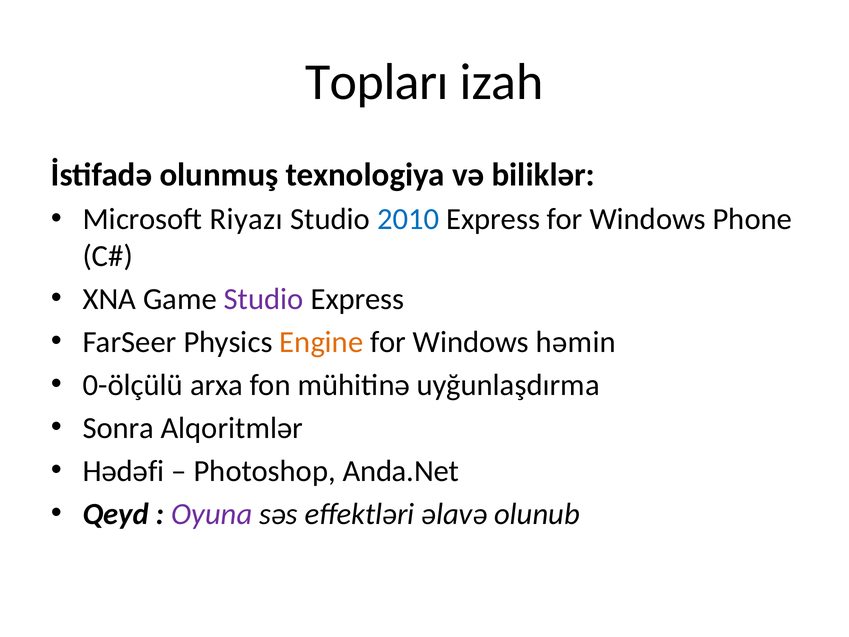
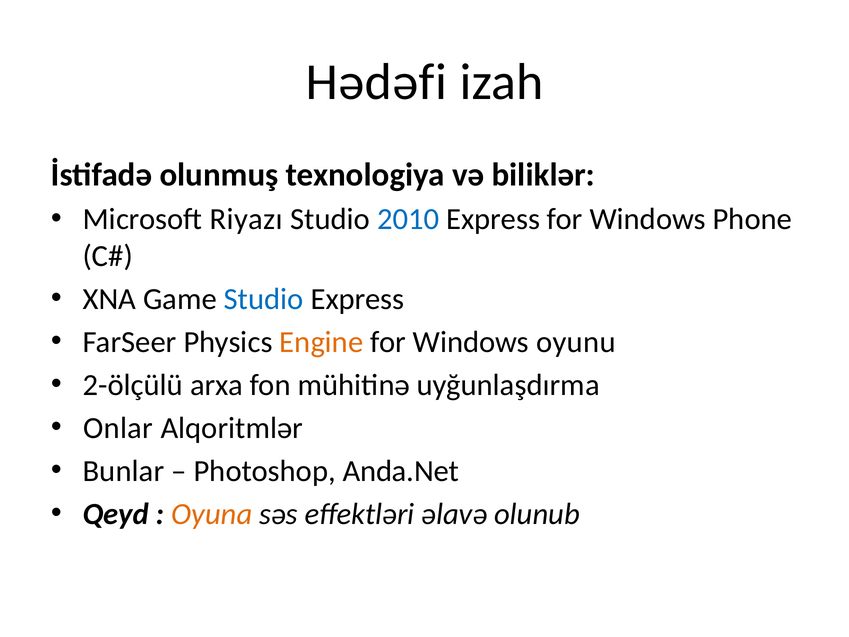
Topları: Topları -> Hədəfi
Studio at (264, 299) colour: purple -> blue
həmin: həmin -> oyunu
0-ölçülü: 0-ölçülü -> 2-ölçülü
Sonra: Sonra -> Onlar
Hədəfi: Hədəfi -> Bunlar
Oyuna colour: purple -> orange
